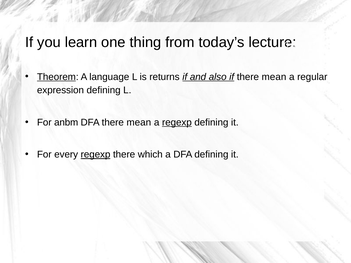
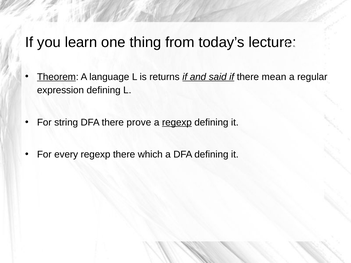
also: also -> said
anbm: anbm -> string
DFA there mean: mean -> prove
regexp at (96, 155) underline: present -> none
